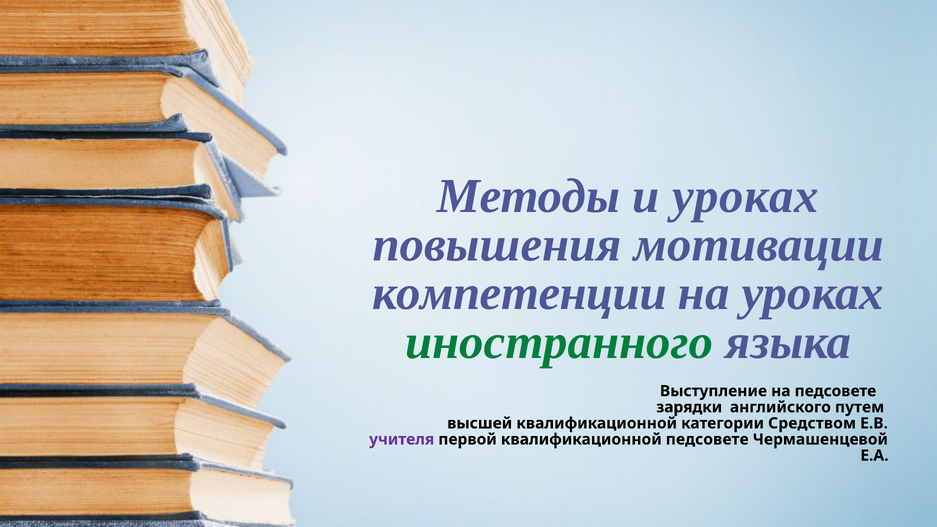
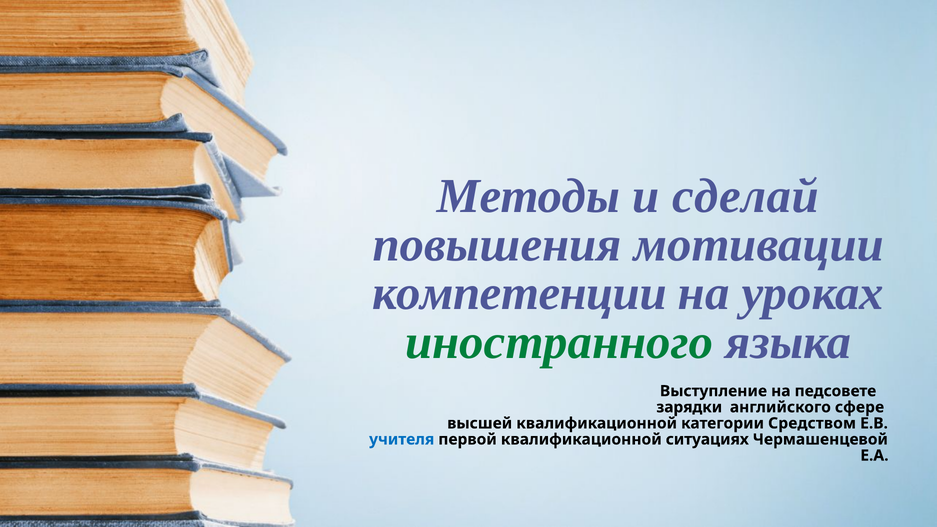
и уроках: уроках -> сделай
путем: путем -> сфере
учителя colour: purple -> blue
квалификационной педсовете: педсовете -> ситуациях
